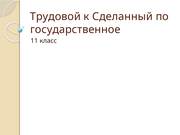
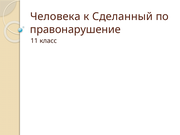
Трудовой: Трудовой -> Человека
государственное: государственное -> правонарушение
